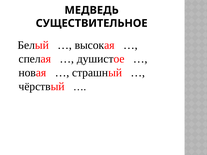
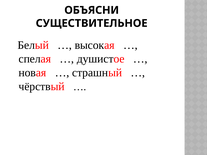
МЕДВЕДЬ: МЕДВЕДЬ -> ОБЪЯСНИ
